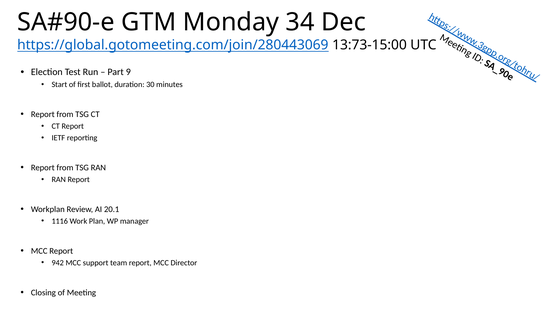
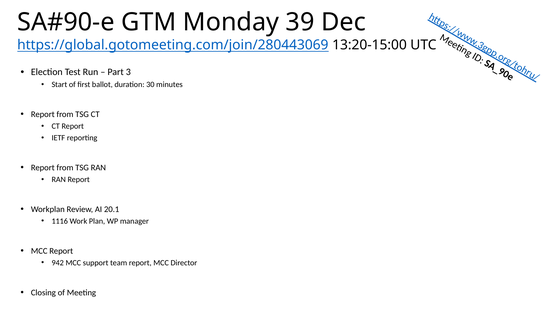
34: 34 -> 39
13:73-15:00: 13:73-15:00 -> 13:20-15:00
Part 9: 9 -> 3
